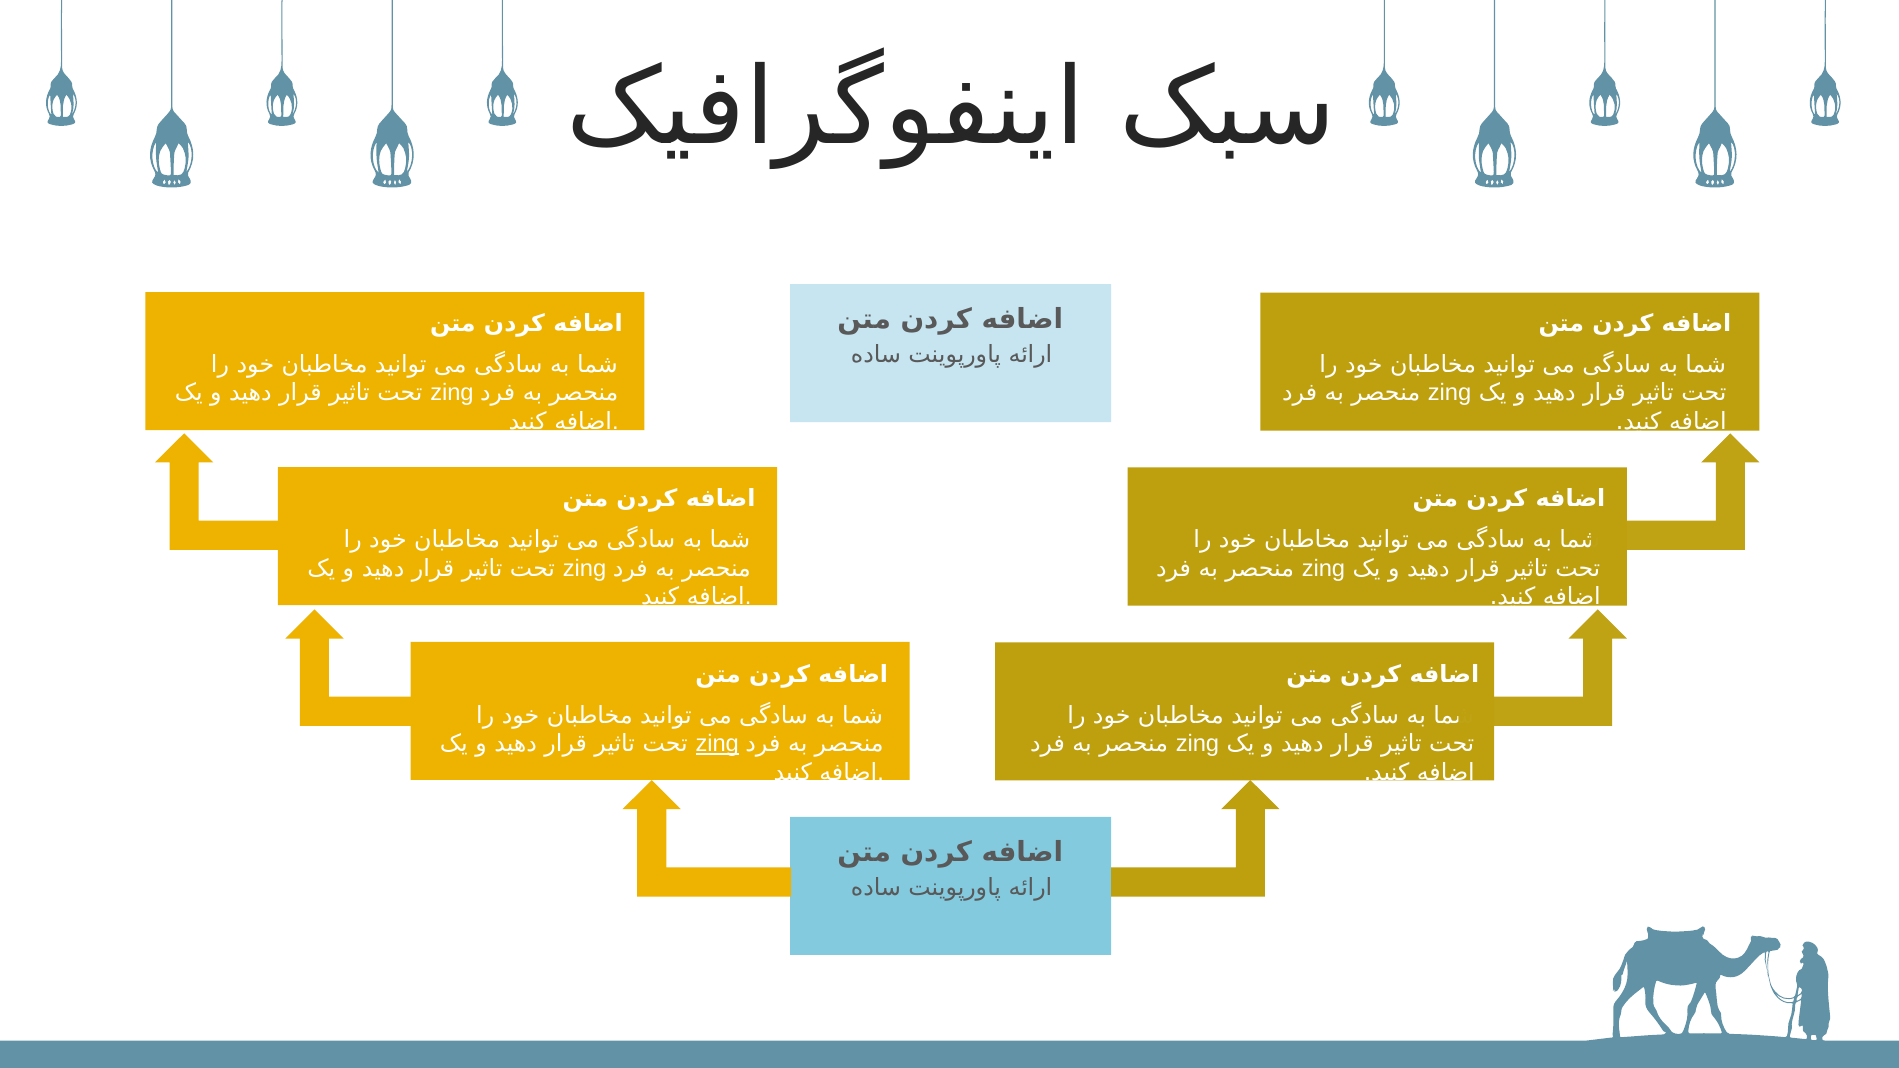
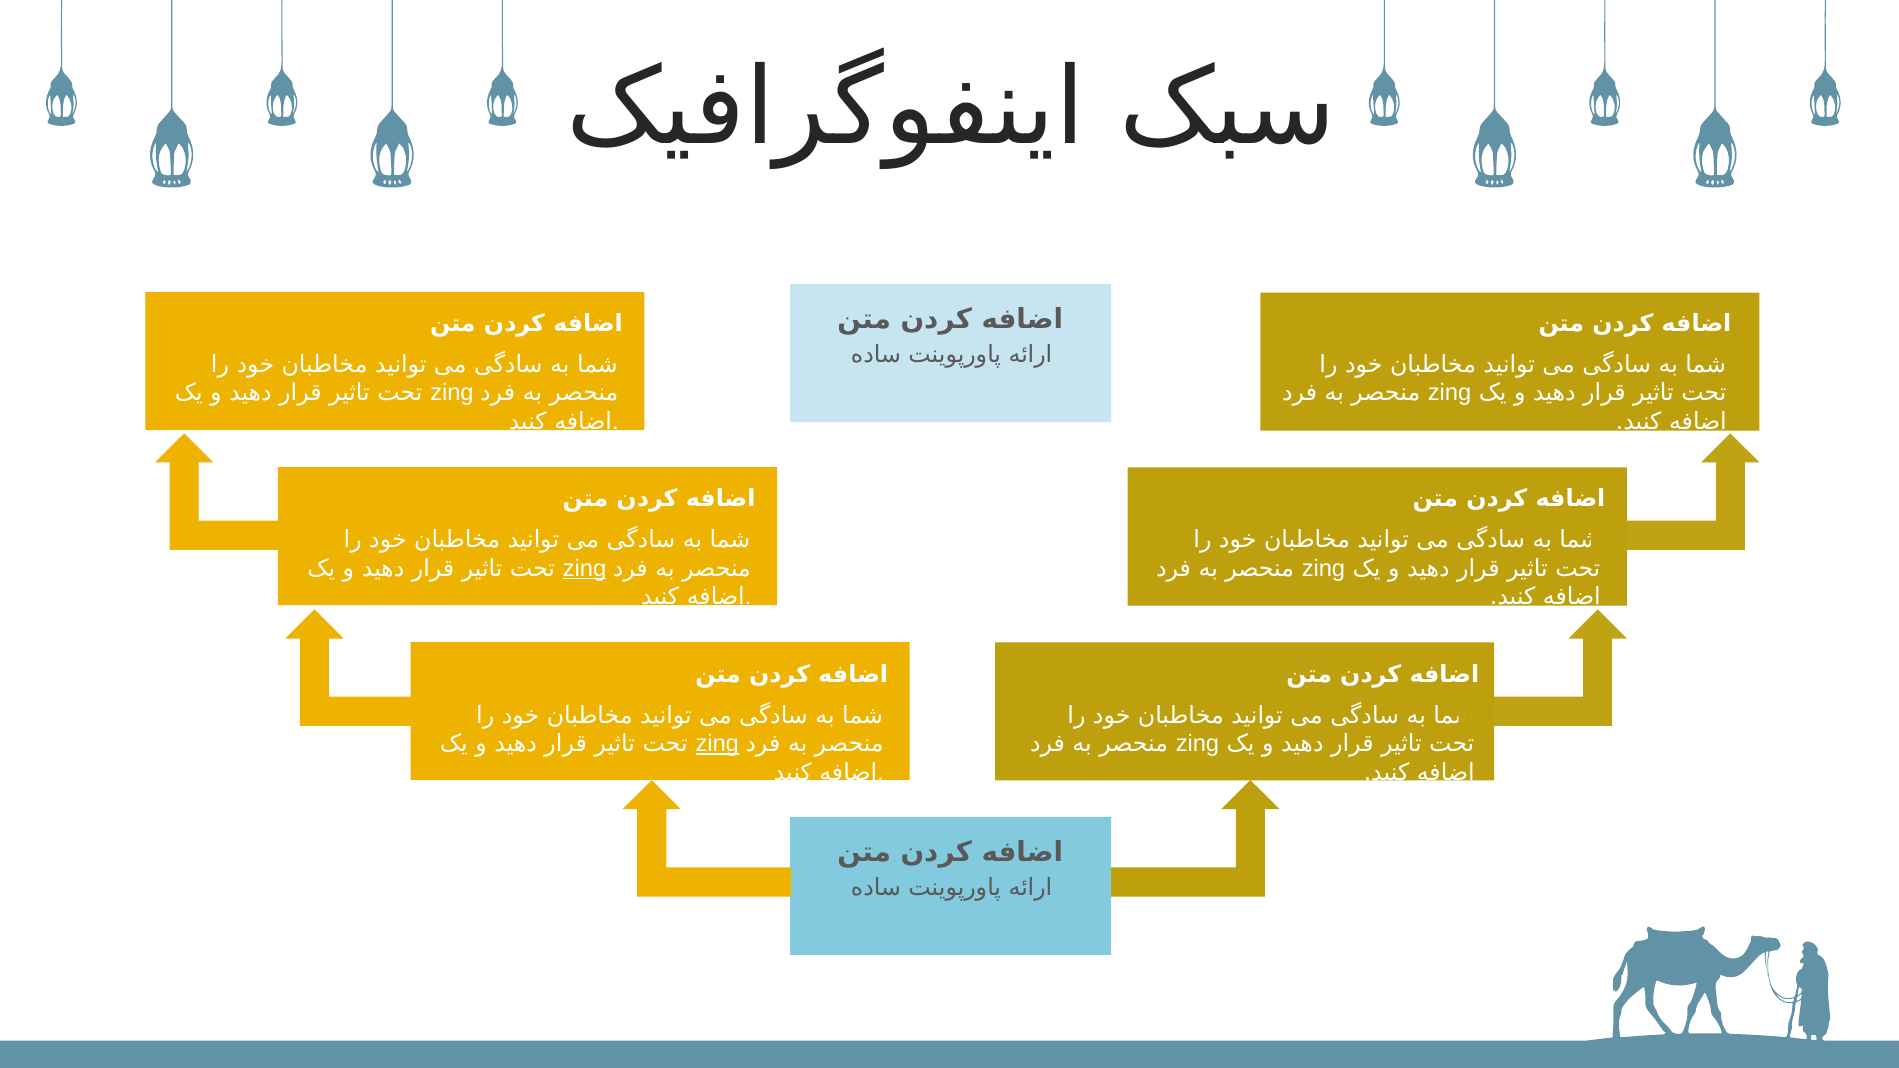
zing at (585, 568) underline: none -> present
